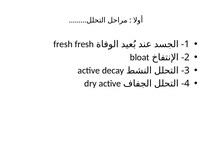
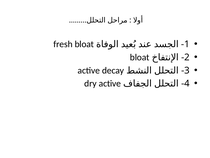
fresh fresh: fresh -> bloat
